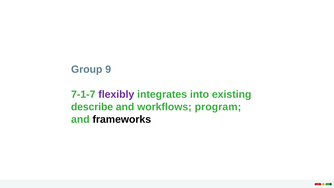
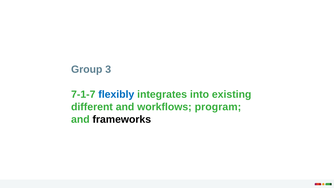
9: 9 -> 3
flexibly colour: purple -> blue
describe: describe -> different
